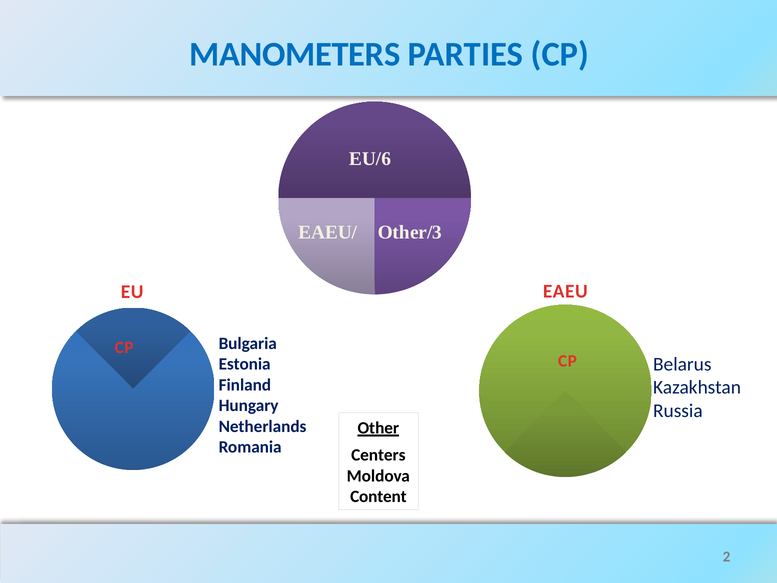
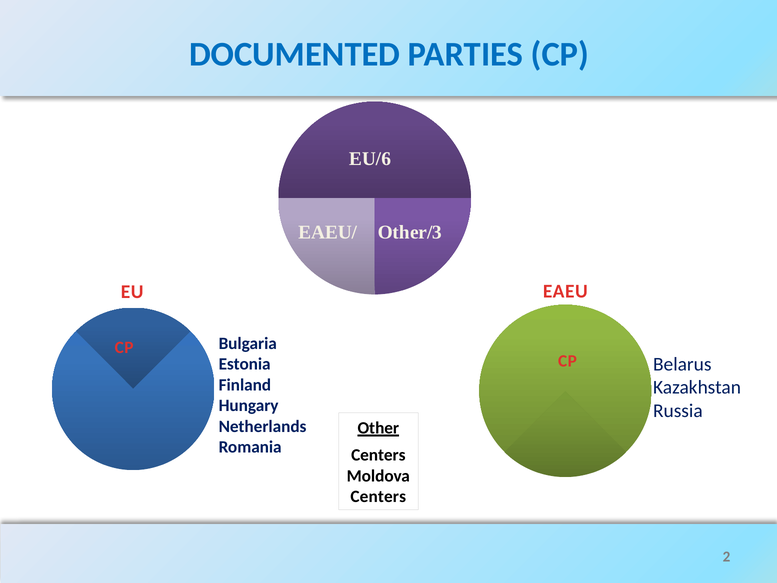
MANOMETERS: MANOMETERS -> DOCUMENTED
Content at (378, 496): Content -> Centers
